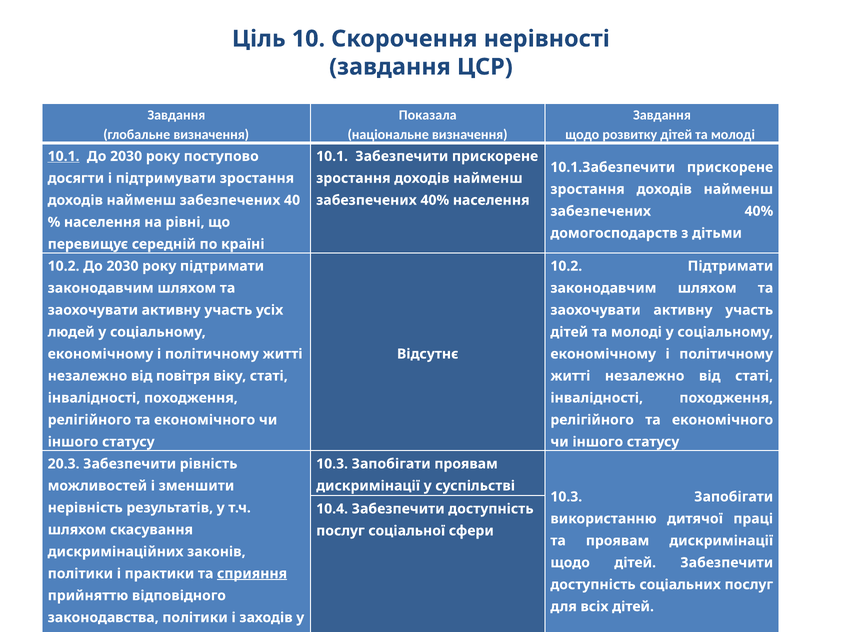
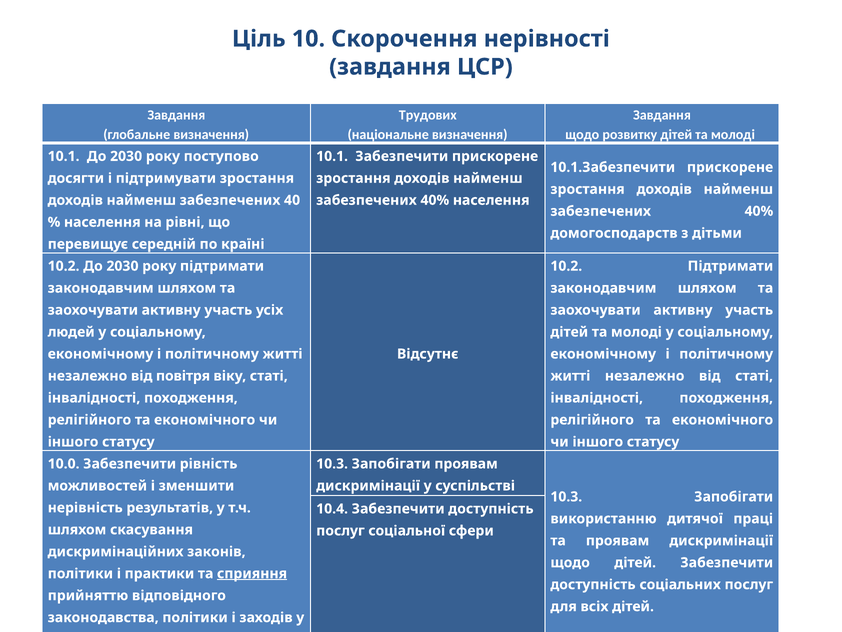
Показала: Показала -> Трудових
10.1 at (64, 156) underline: present -> none
20.3: 20.3 -> 10.0
